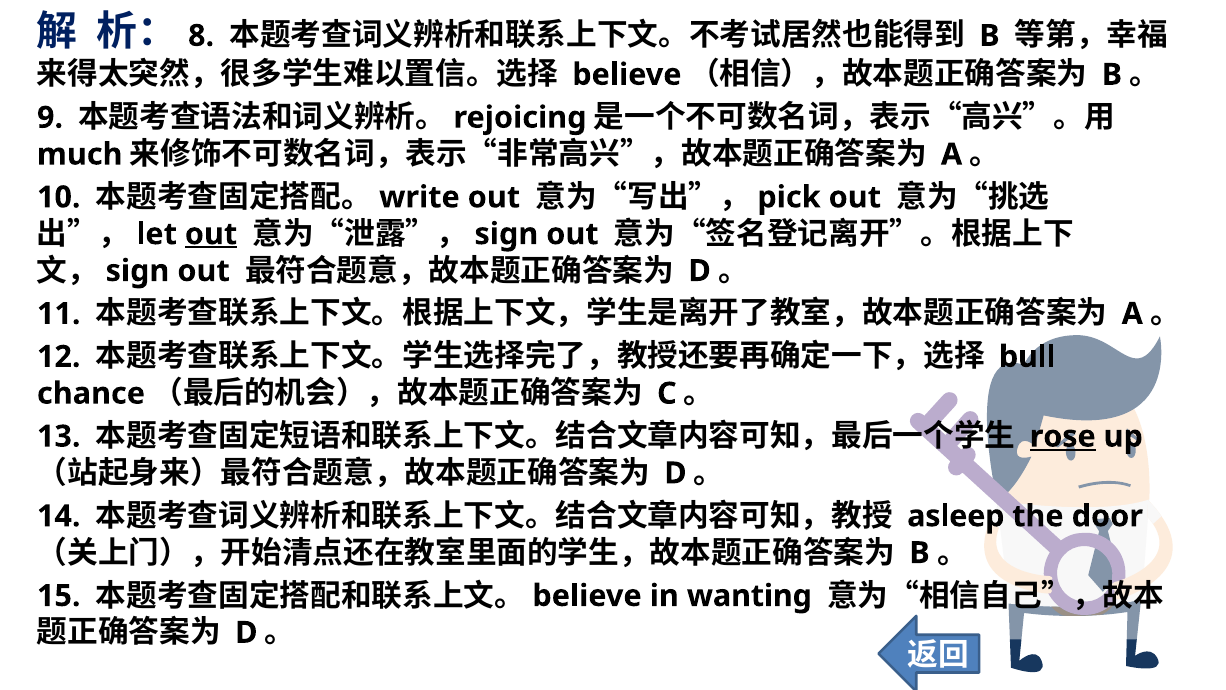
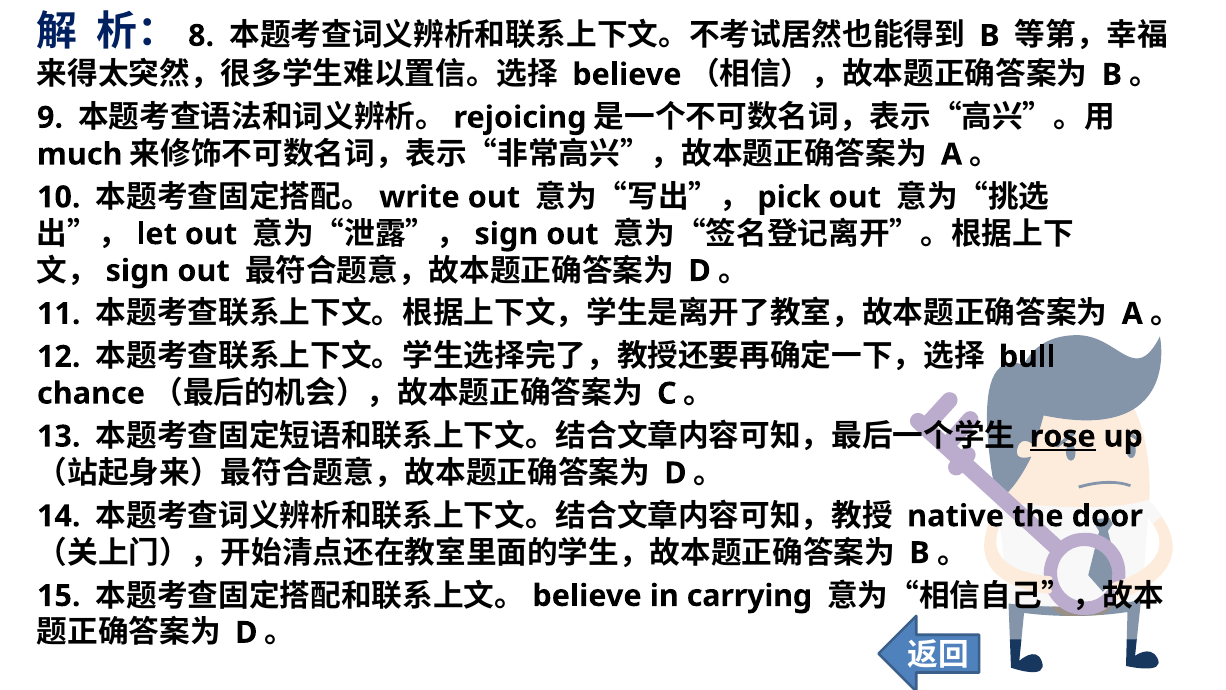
out at (211, 234) underline: present -> none
asleep: asleep -> native
wanting: wanting -> carrying
